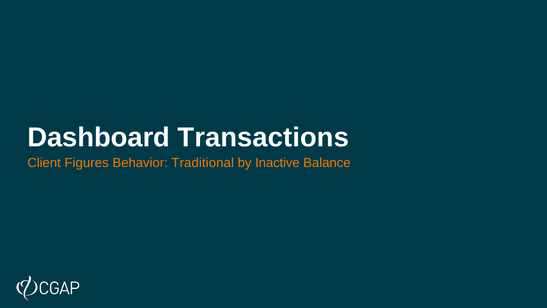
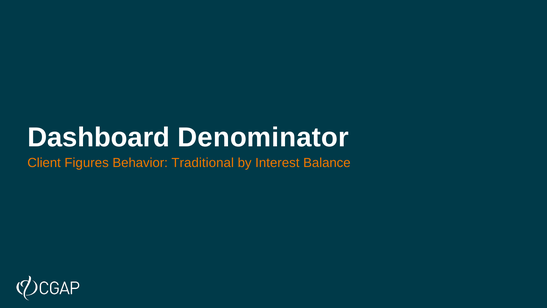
Transactions: Transactions -> Denominator
Inactive: Inactive -> Interest
